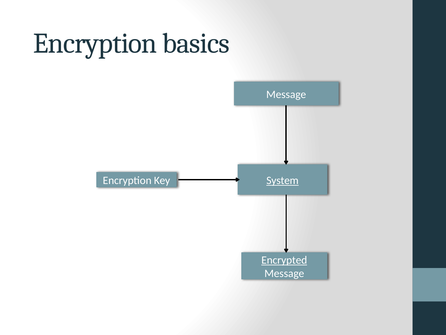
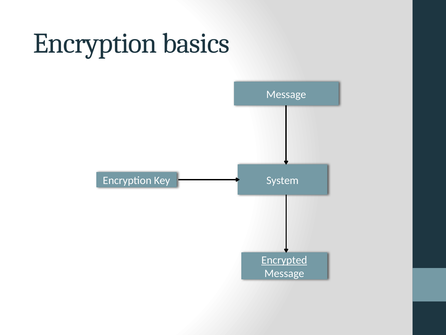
System underline: present -> none
